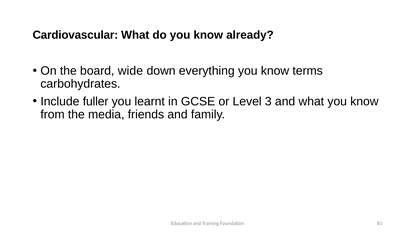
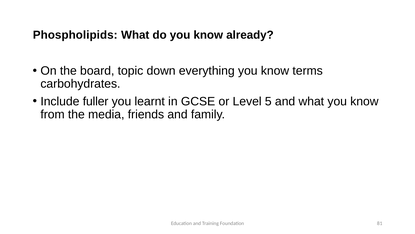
Cardiovascular: Cardiovascular -> Phospholipids
wide: wide -> topic
3: 3 -> 5
